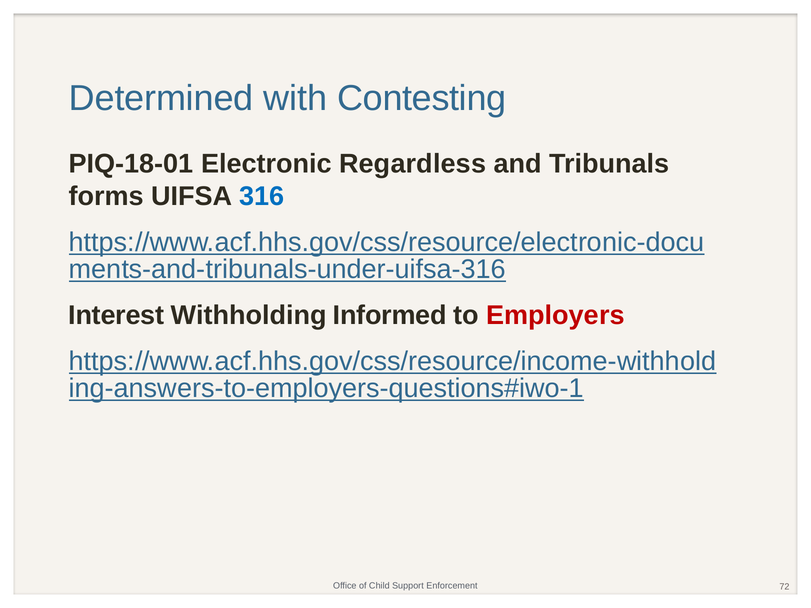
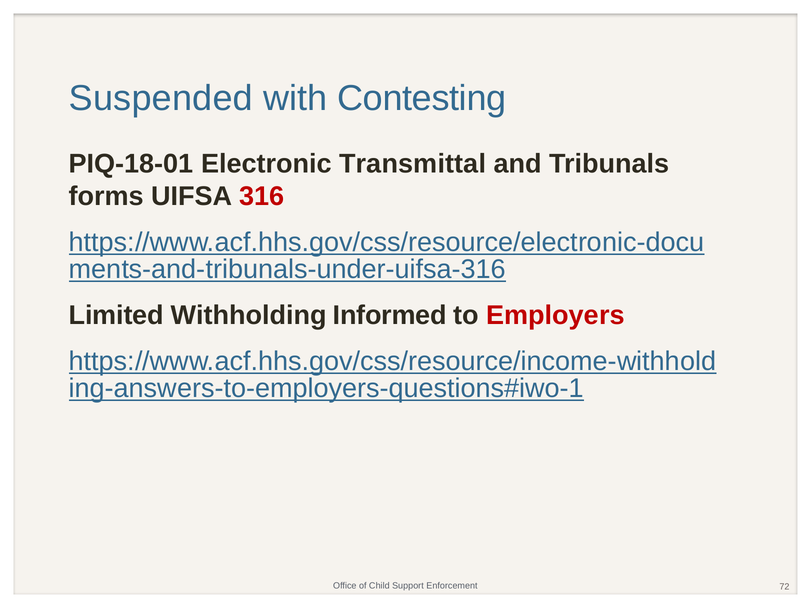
Determined: Determined -> Suspended
Regardless: Regardless -> Transmittal
316 colour: blue -> red
Interest: Interest -> Limited
